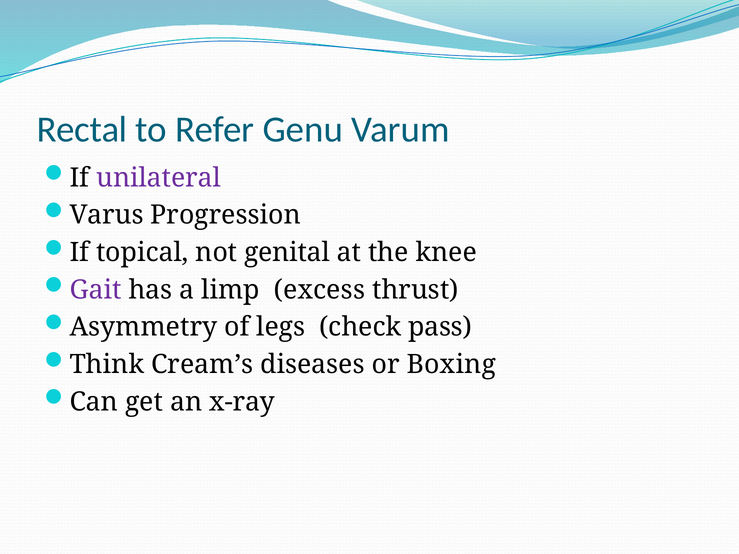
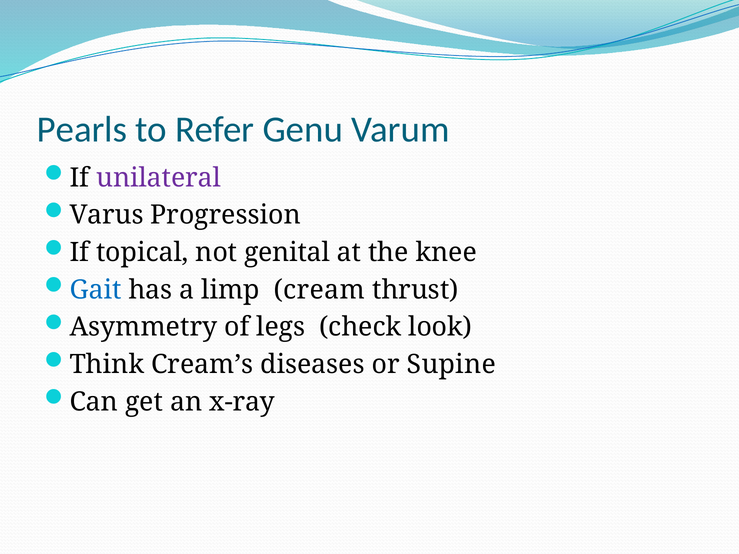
Rectal: Rectal -> Pearls
Gait colour: purple -> blue
excess: excess -> cream
pass: pass -> look
Boxing: Boxing -> Supine
